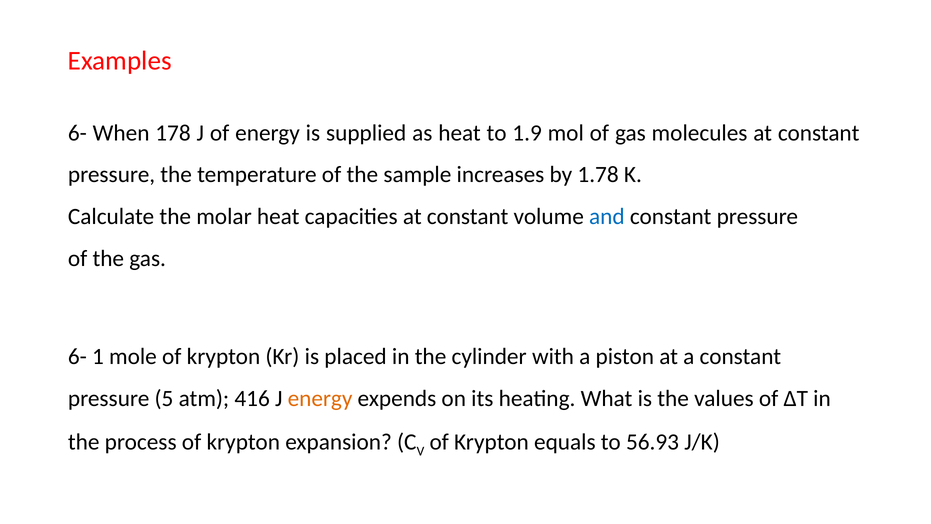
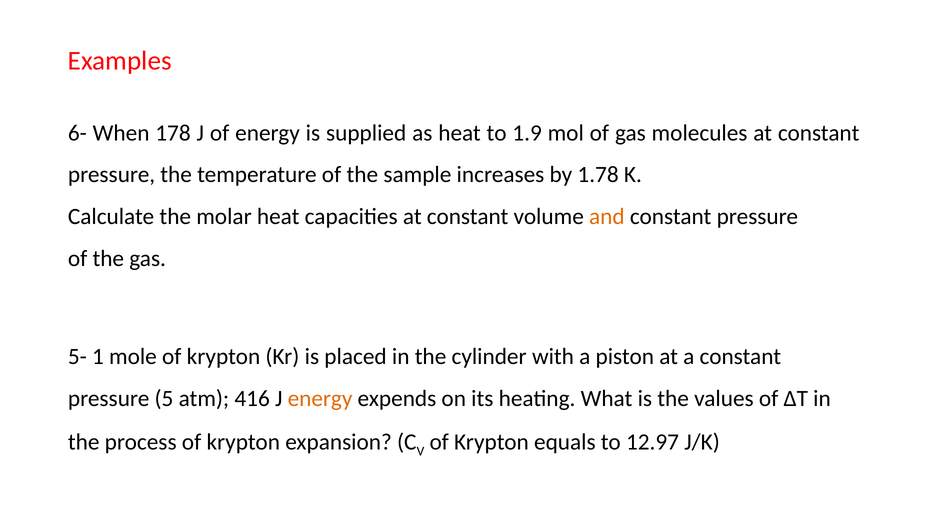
and colour: blue -> orange
6- at (77, 356): 6- -> 5-
56.93: 56.93 -> 12.97
